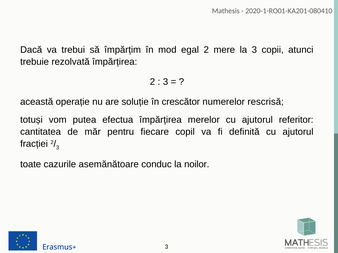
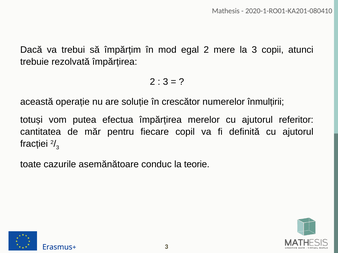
rescrisă: rescrisă -> înmulțirii
noilor: noilor -> teorie
